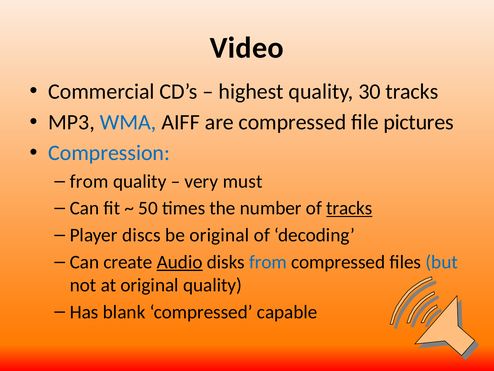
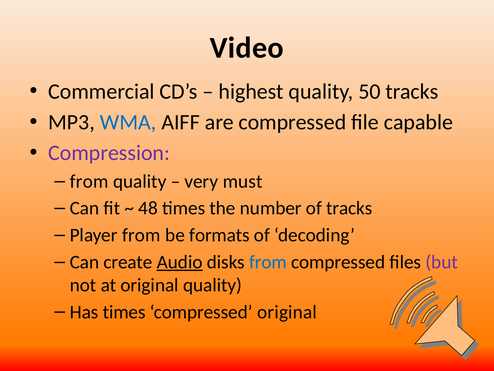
30: 30 -> 50
pictures: pictures -> capable
Compression colour: blue -> purple
50: 50 -> 48
tracks at (349, 208) underline: present -> none
Player discs: discs -> from
be original: original -> formats
but colour: blue -> purple
Has blank: blank -> times
compressed capable: capable -> original
